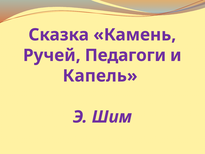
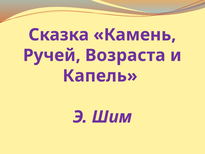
Педагоги: Педагоги -> Возраста
